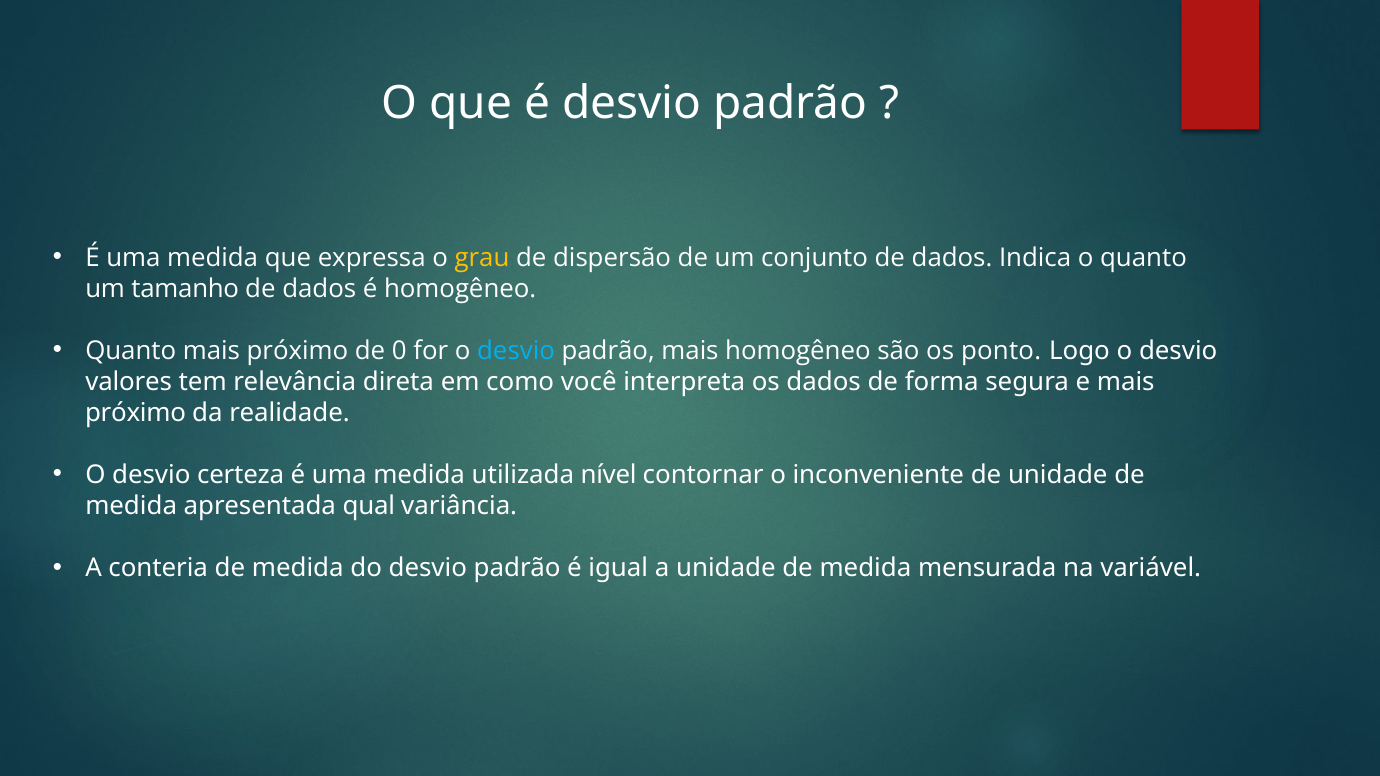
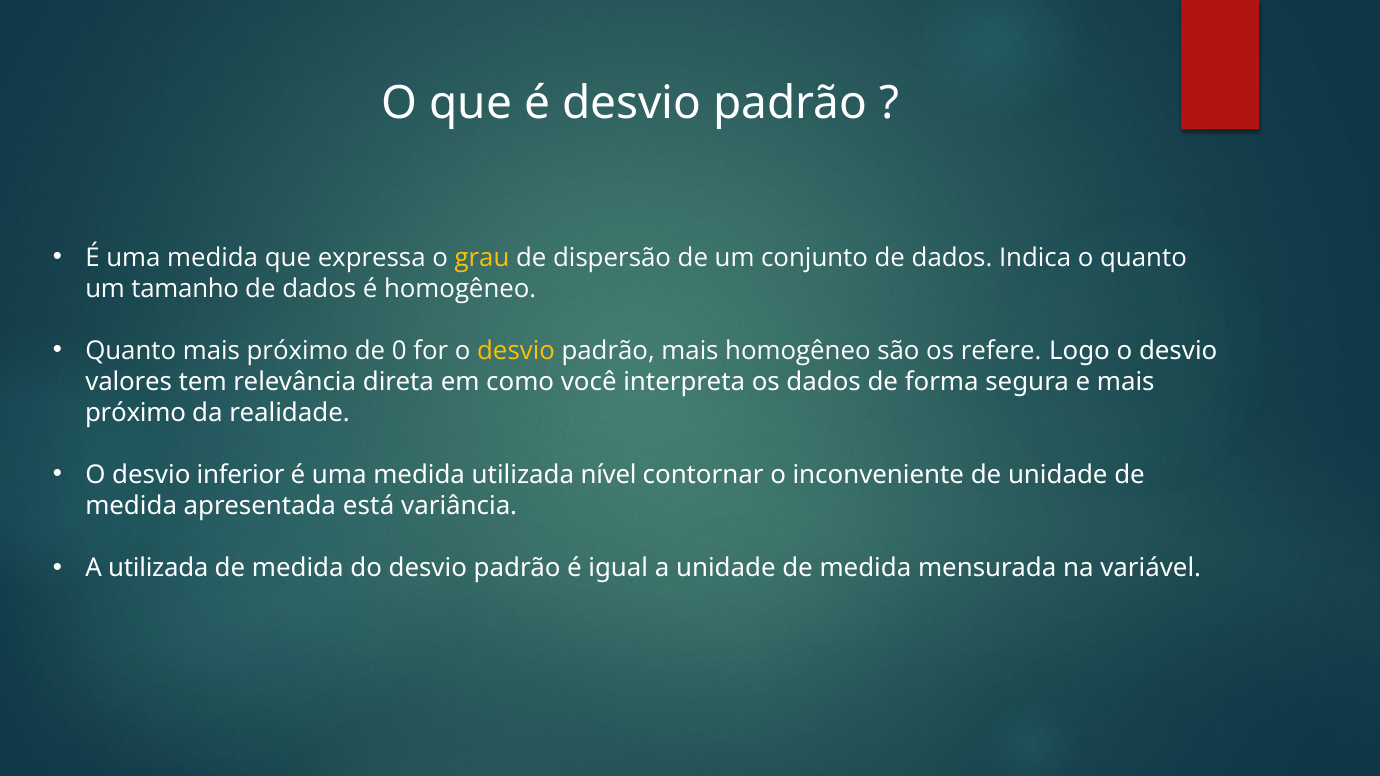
desvio at (516, 351) colour: light blue -> yellow
ponto: ponto -> refere
certeza: certeza -> inferior
qual: qual -> está
A conteria: conteria -> utilizada
